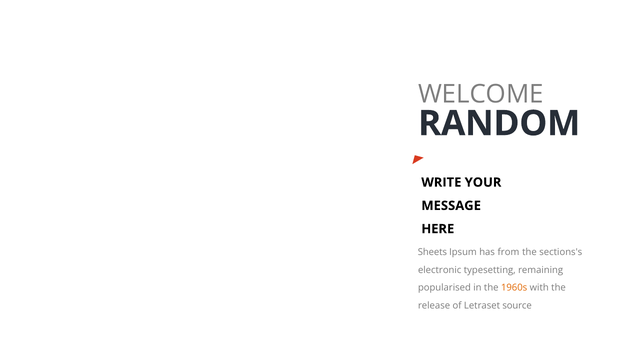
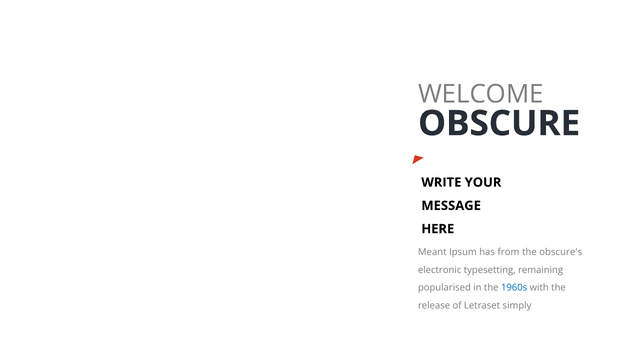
RANDOM: RANDOM -> OBSCURE
Sheets: Sheets -> Meant
sections's: sections's -> obscure's
1960s colour: orange -> blue
source: source -> simply
